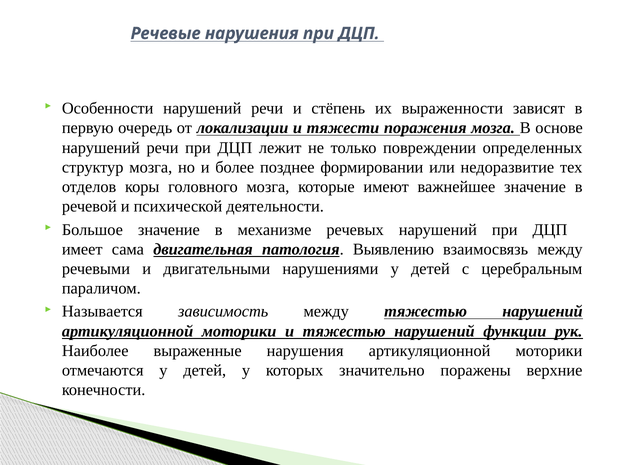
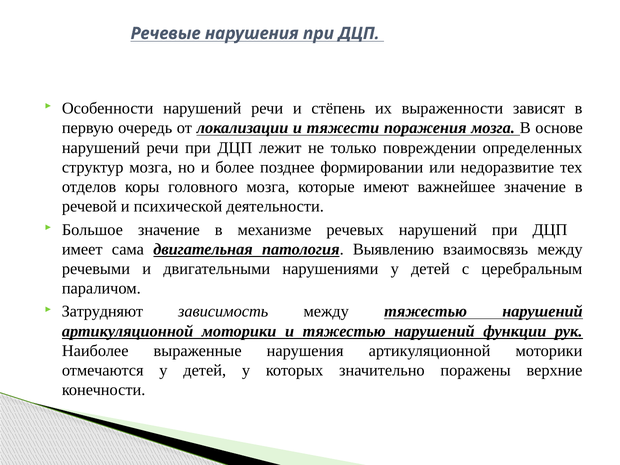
Называется: Называется -> Затрудняют
